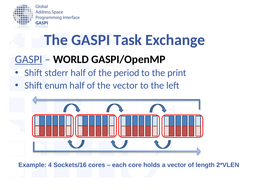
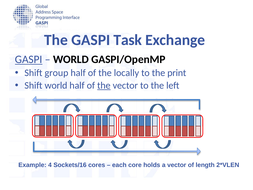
stderr: stderr -> group
period: period -> locally
Shift enum: enum -> world
the at (104, 85) underline: none -> present
